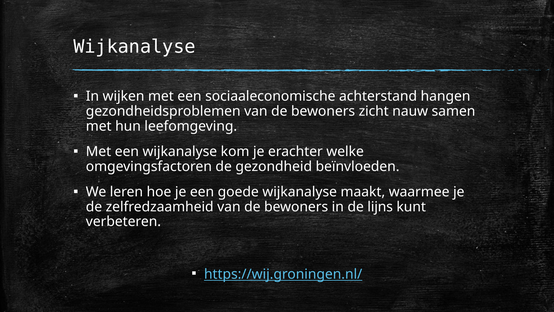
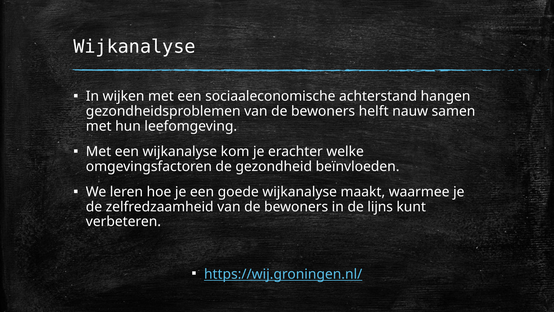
zicht: zicht -> helft
